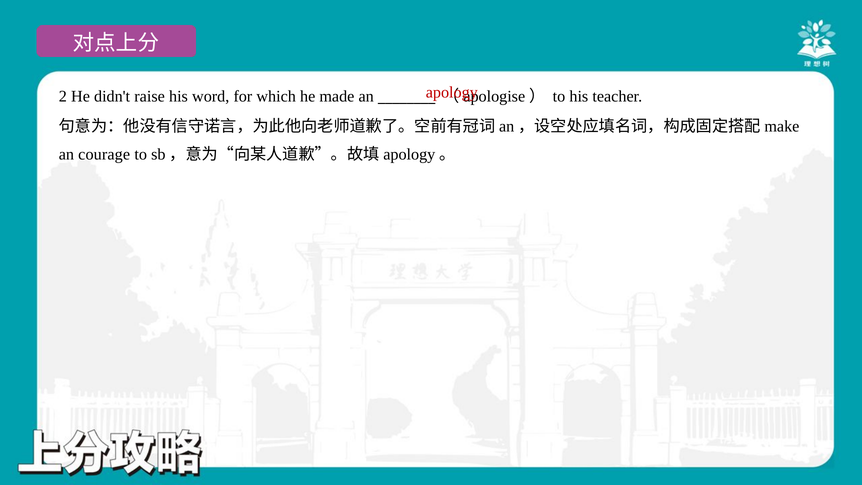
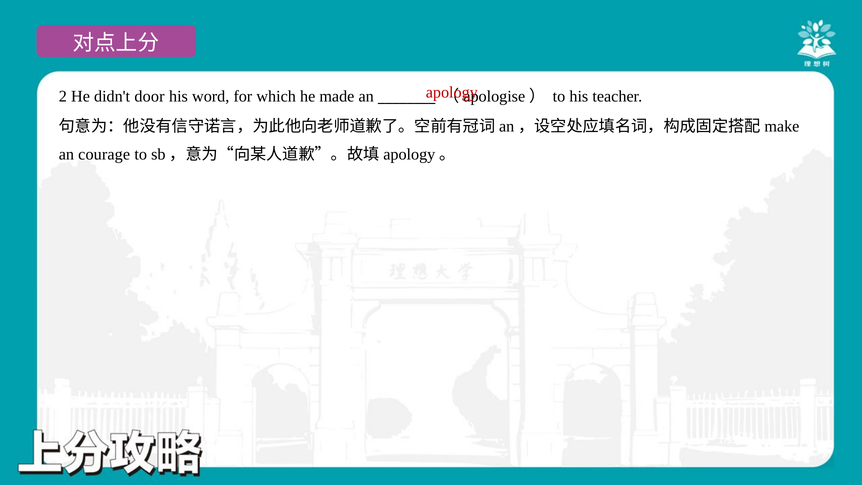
raise: raise -> door
